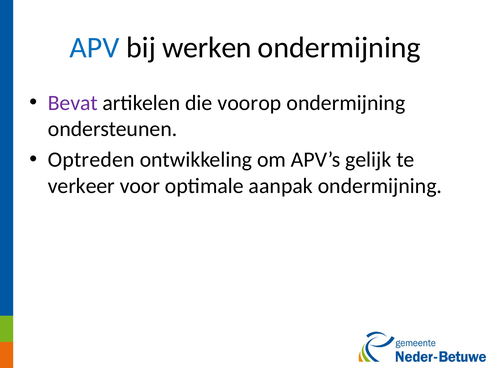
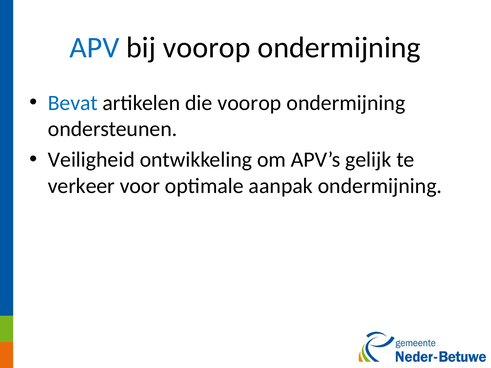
bij werken: werken -> voorop
Bevat colour: purple -> blue
Optreden: Optreden -> Veiligheid
